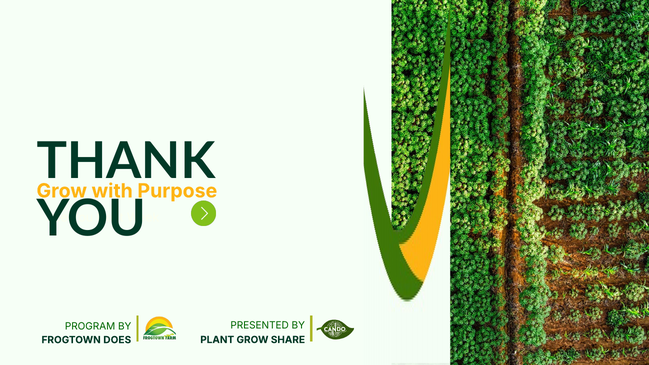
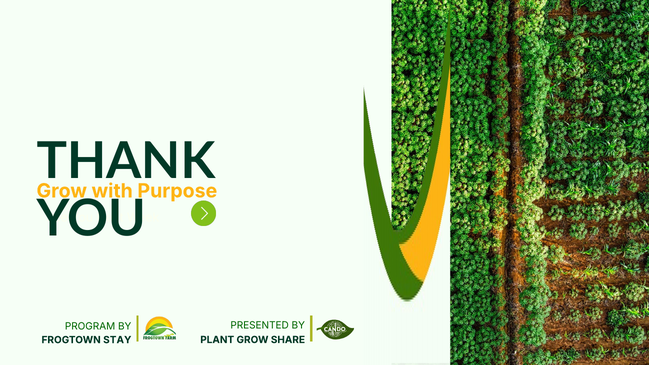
DOES: DOES -> STAY
